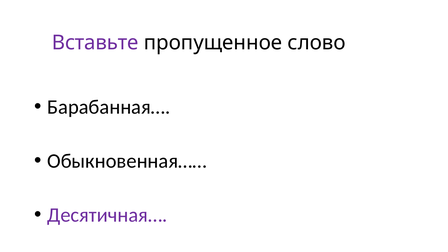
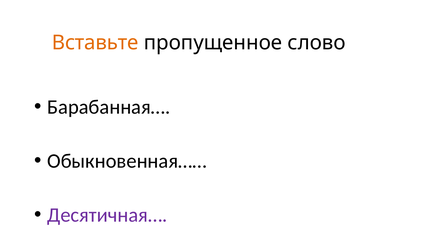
Вставьте colour: purple -> orange
